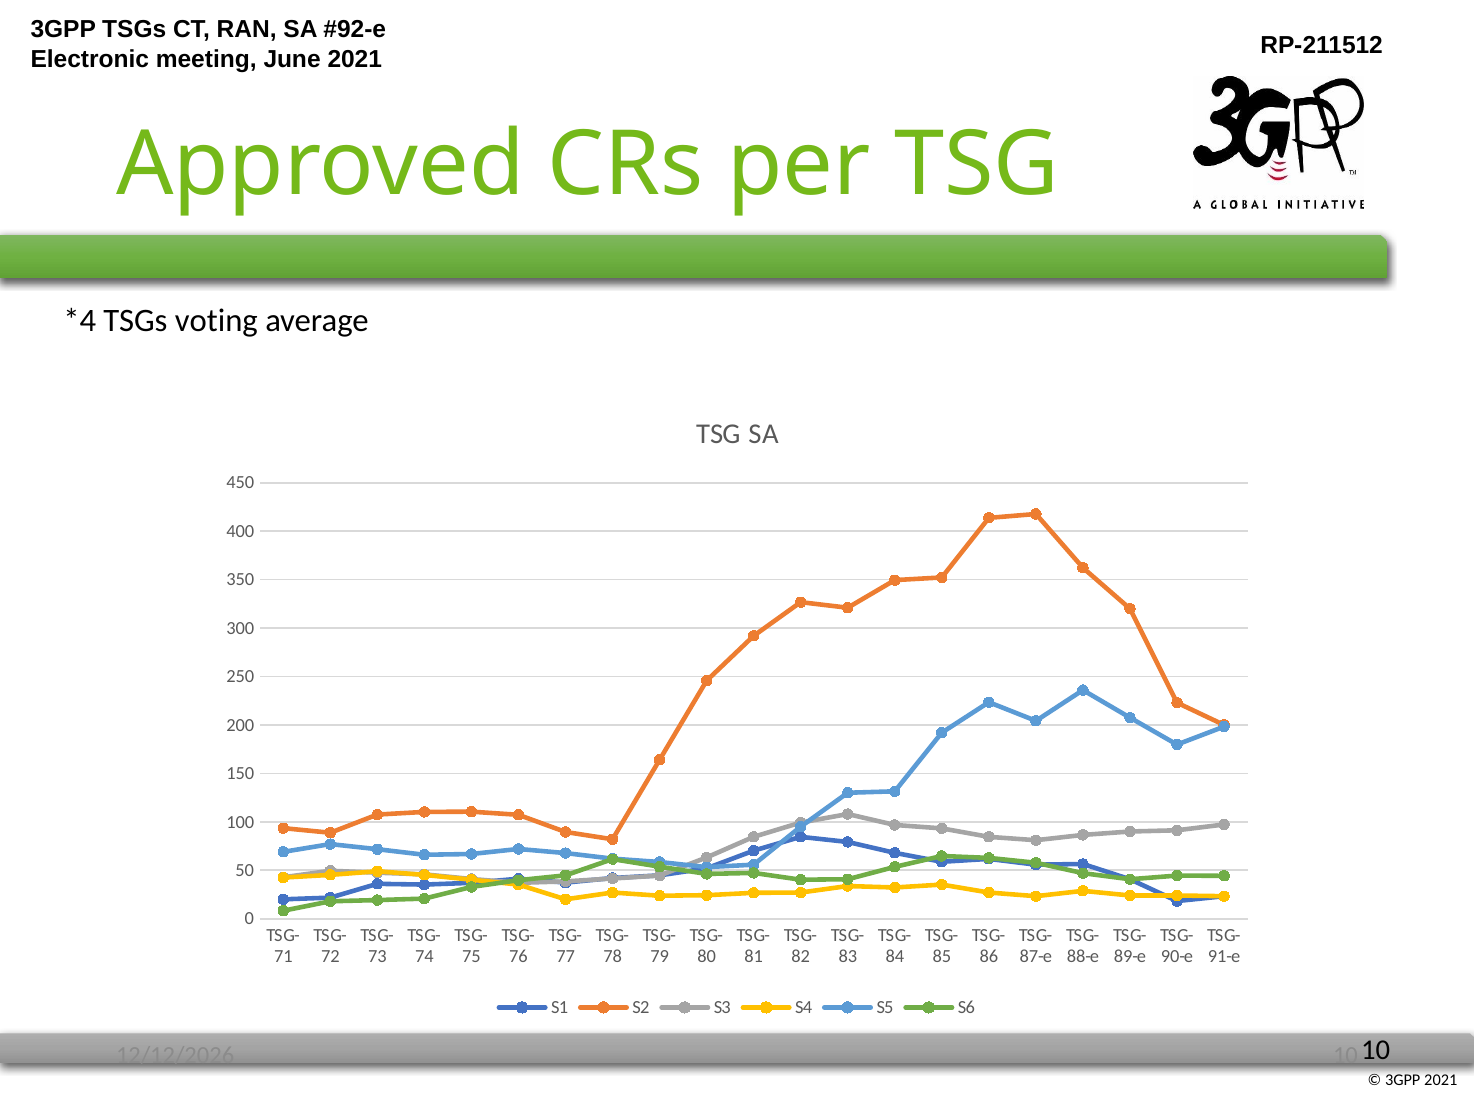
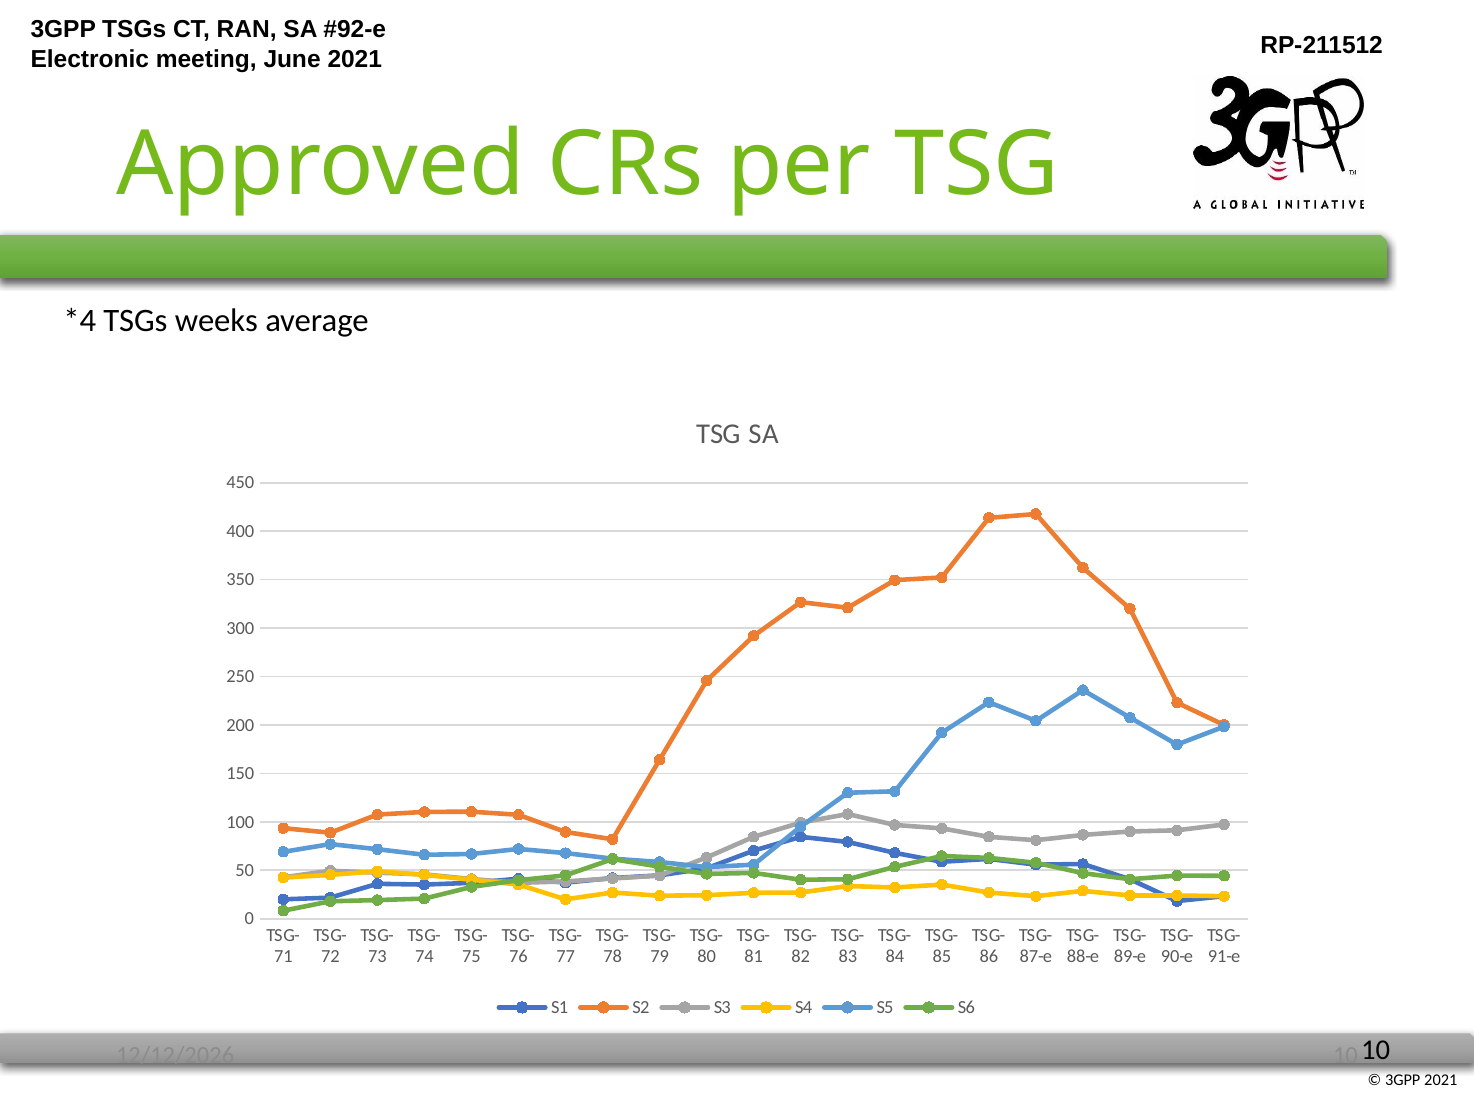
voting: voting -> weeks
